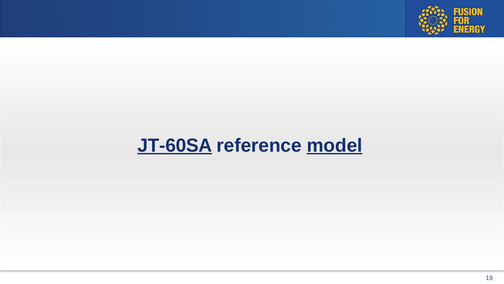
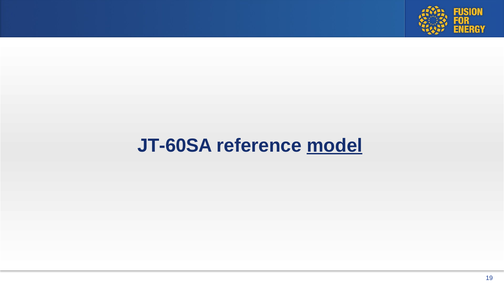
JT-60SA at (175, 145) underline: present -> none
